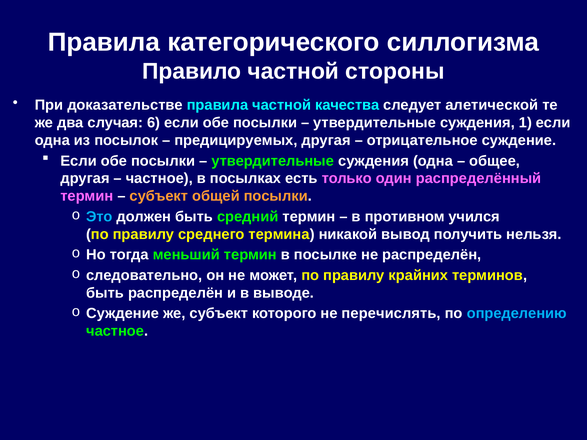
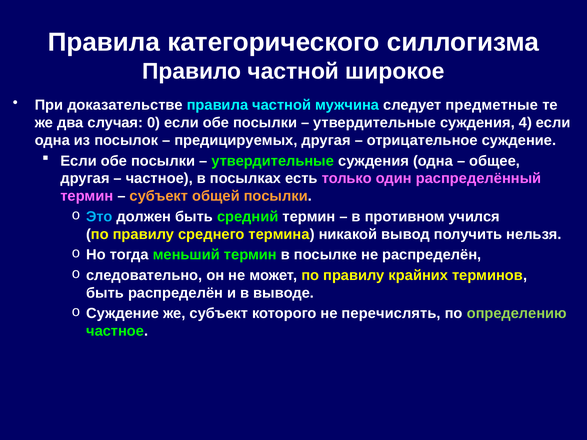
стороны: стороны -> широкое
качества: качества -> мужчина
алетической: алетической -> предметные
6: 6 -> 0
1: 1 -> 4
определению colour: light blue -> light green
